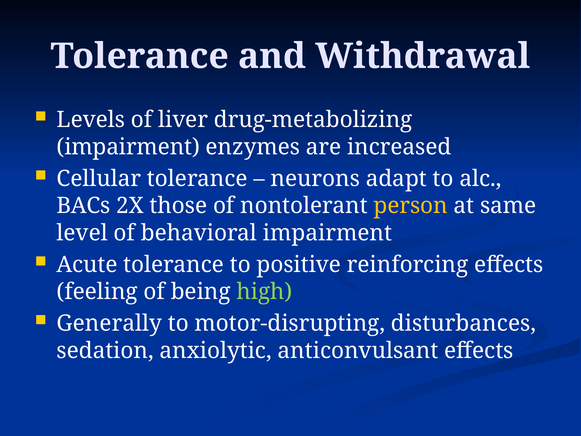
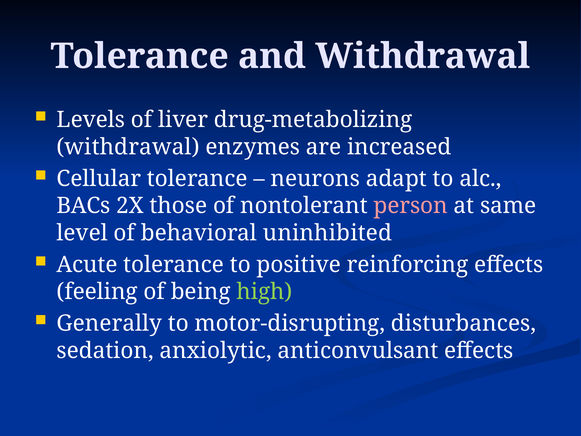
impairment at (128, 147): impairment -> withdrawal
person colour: yellow -> pink
behavioral impairment: impairment -> uninhibited
